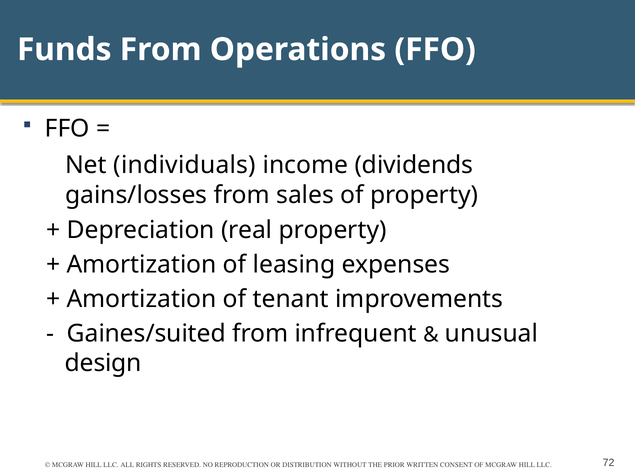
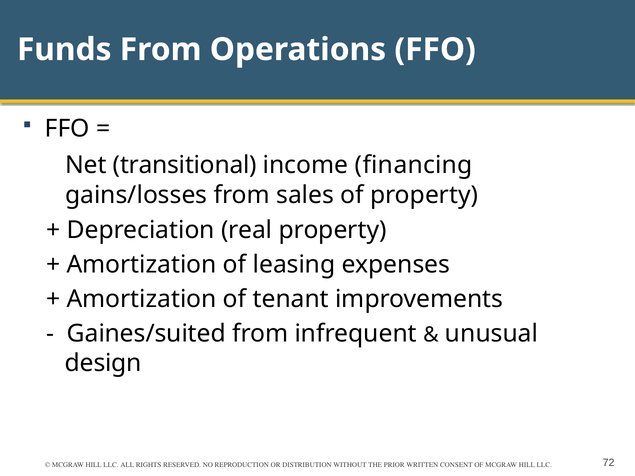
individuals: individuals -> transitional
dividends: dividends -> financing
